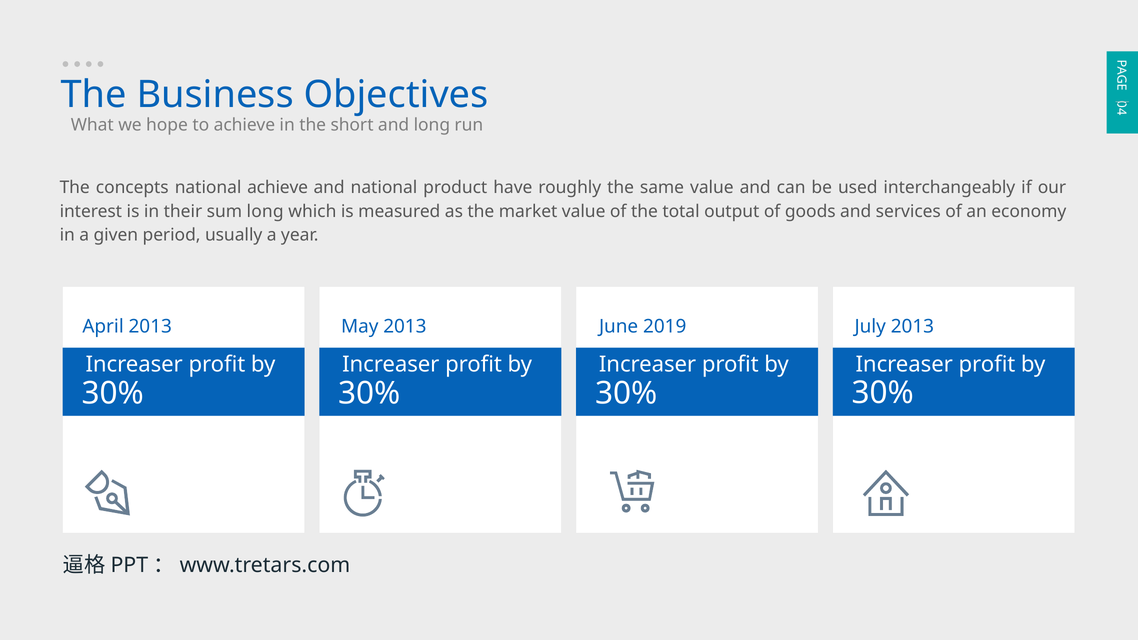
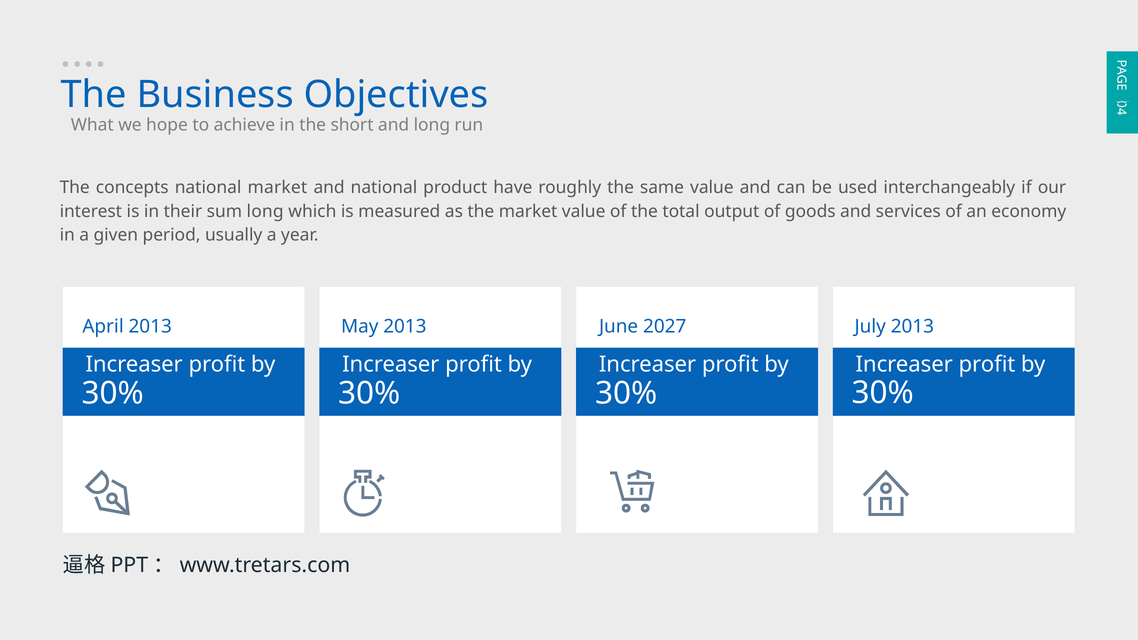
national achieve: achieve -> market
2019: 2019 -> 2027
